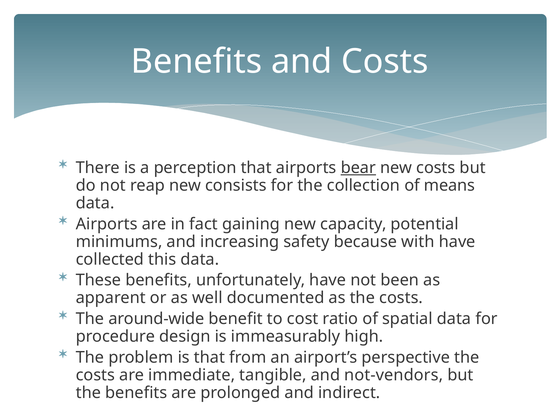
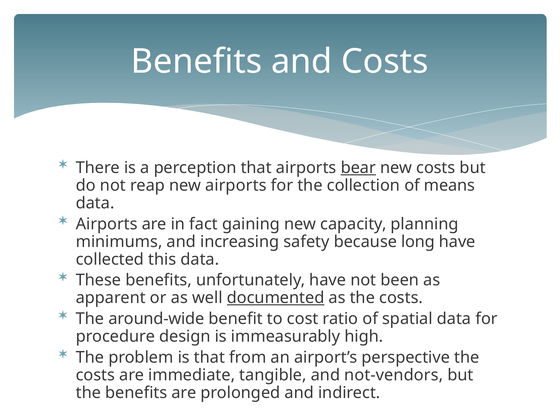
new consists: consists -> airports
potential: potential -> planning
with: with -> long
documented underline: none -> present
